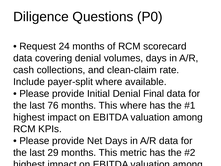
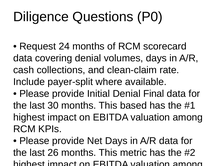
76: 76 -> 30
This where: where -> based
29: 29 -> 26
